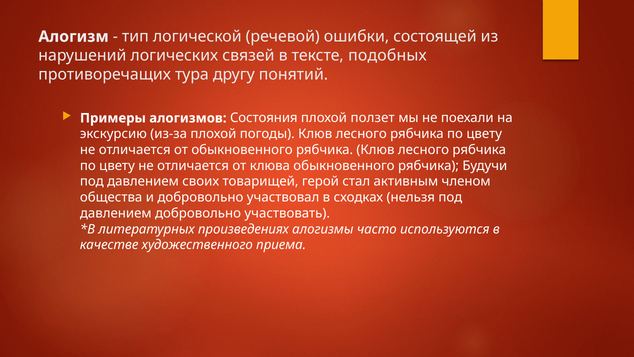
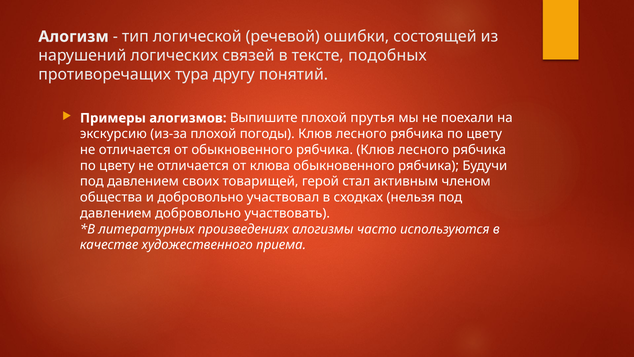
Состояния: Состояния -> Выпишите
ползет: ползет -> прутья
